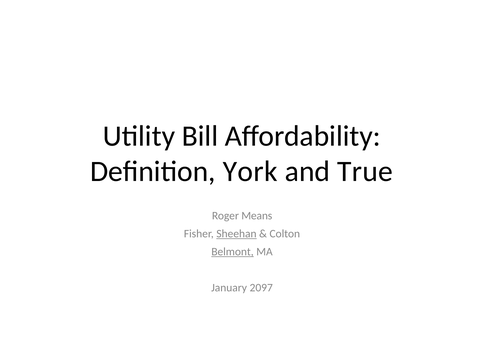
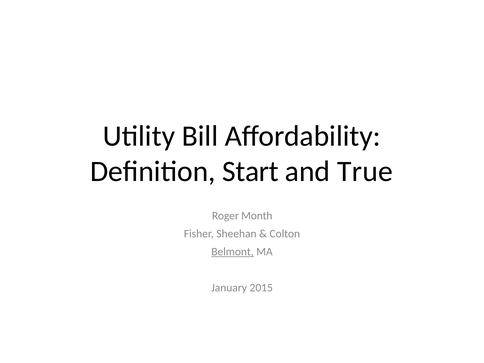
York: York -> Start
Means: Means -> Month
Sheehan underline: present -> none
2097: 2097 -> 2015
